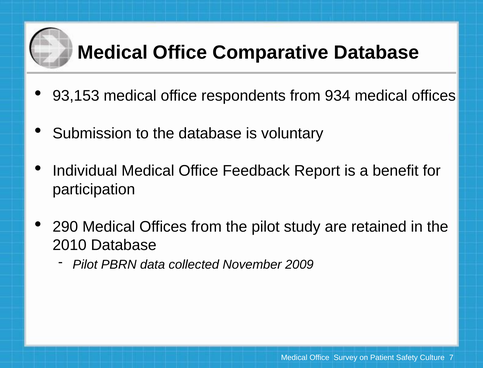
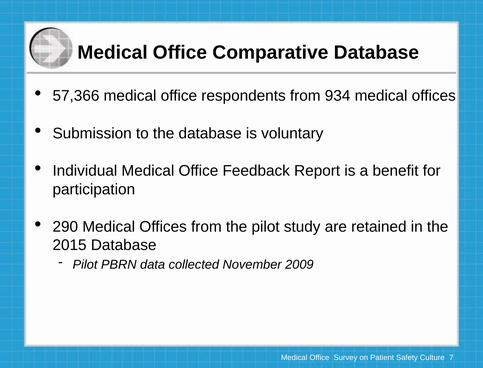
93,153: 93,153 -> 57,366
2010: 2010 -> 2015
